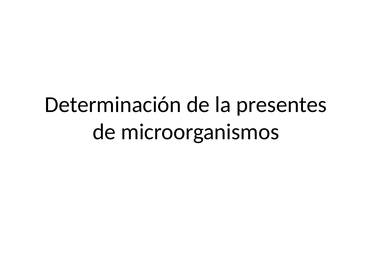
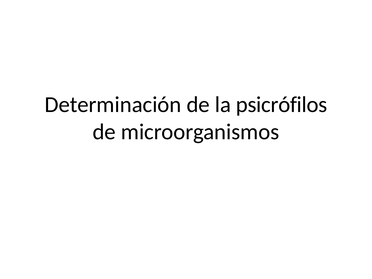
presentes: presentes -> psicrófilos
